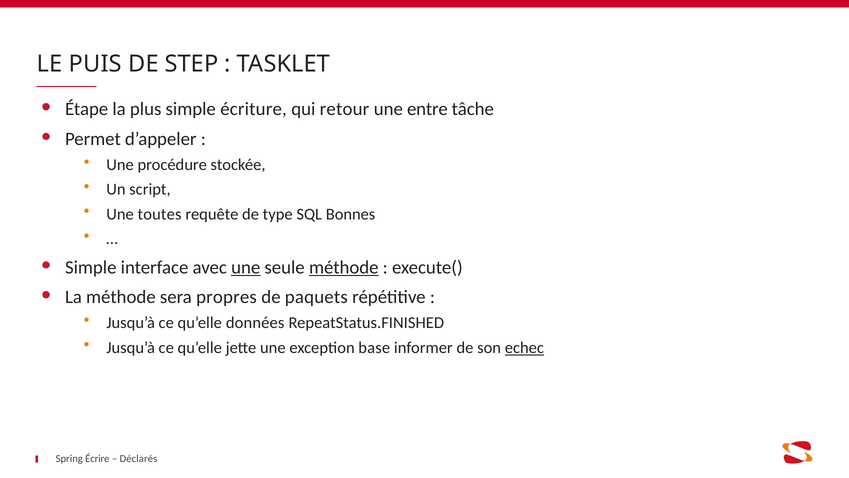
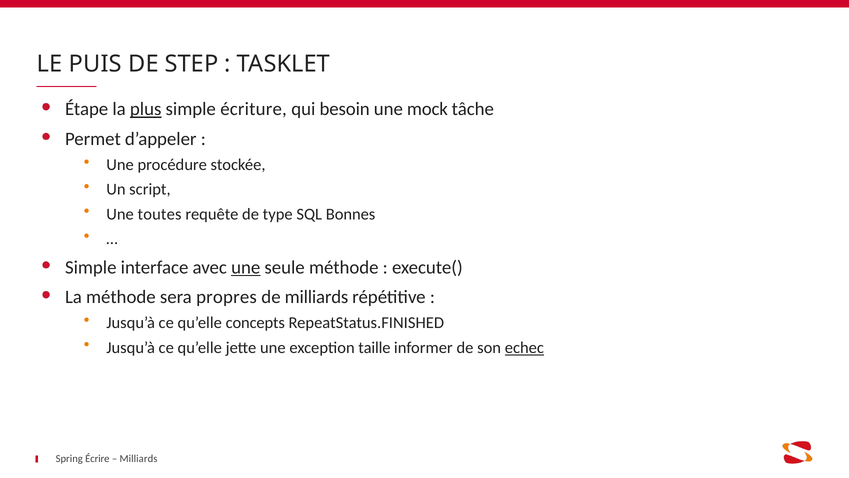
plus underline: none -> present
retour: retour -> besoin
entre: entre -> mock
méthode at (344, 267) underline: present -> none
de paquets: paquets -> milliards
données: données -> concepts
base: base -> taille
Déclarés at (138, 458): Déclarés -> Milliards
